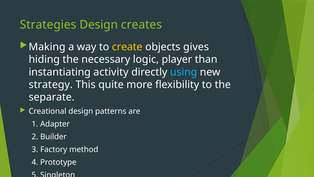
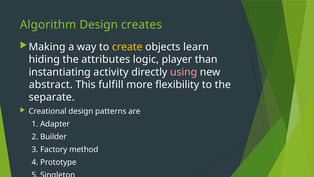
Strategies: Strategies -> Algorithm
gives: gives -> learn
necessary: necessary -> attributes
using colour: light blue -> pink
strategy: strategy -> abstract
quite: quite -> fulfill
